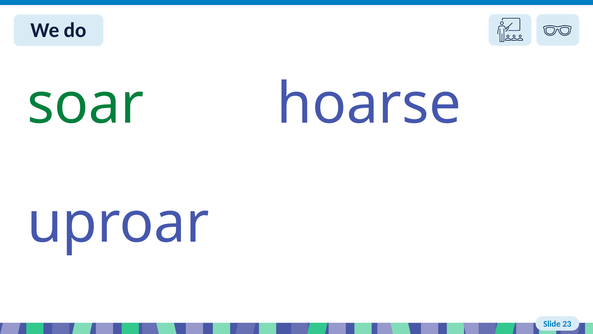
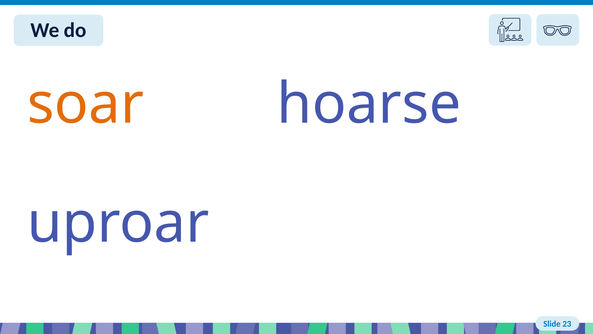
soar colour: green -> orange
